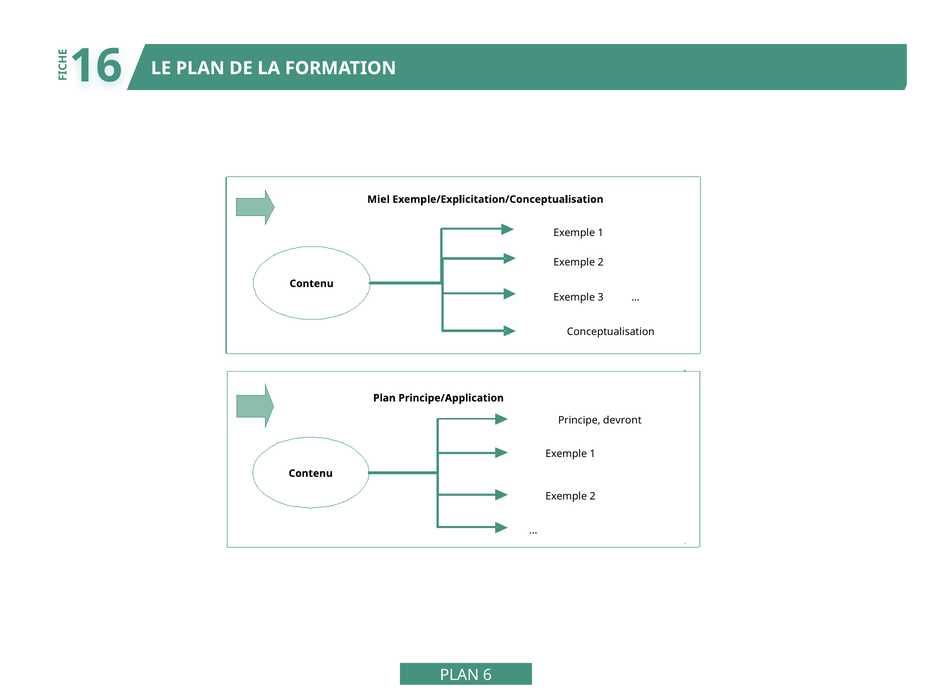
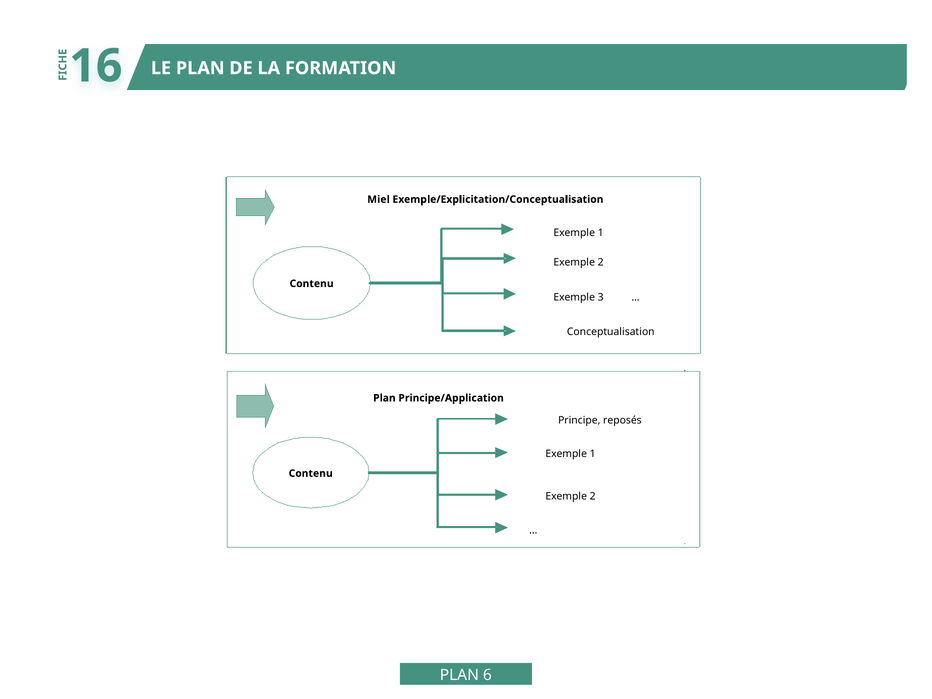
devront: devront -> reposés
